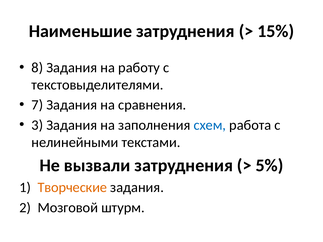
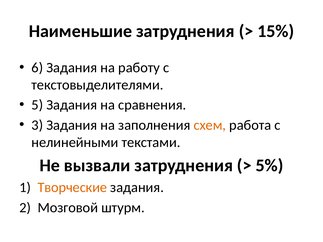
8: 8 -> 6
7: 7 -> 5
схем colour: blue -> orange
